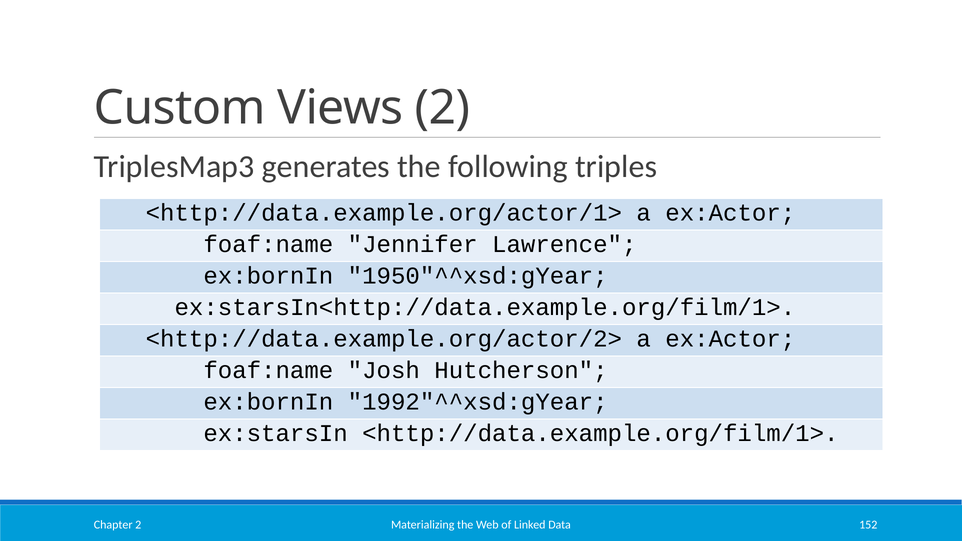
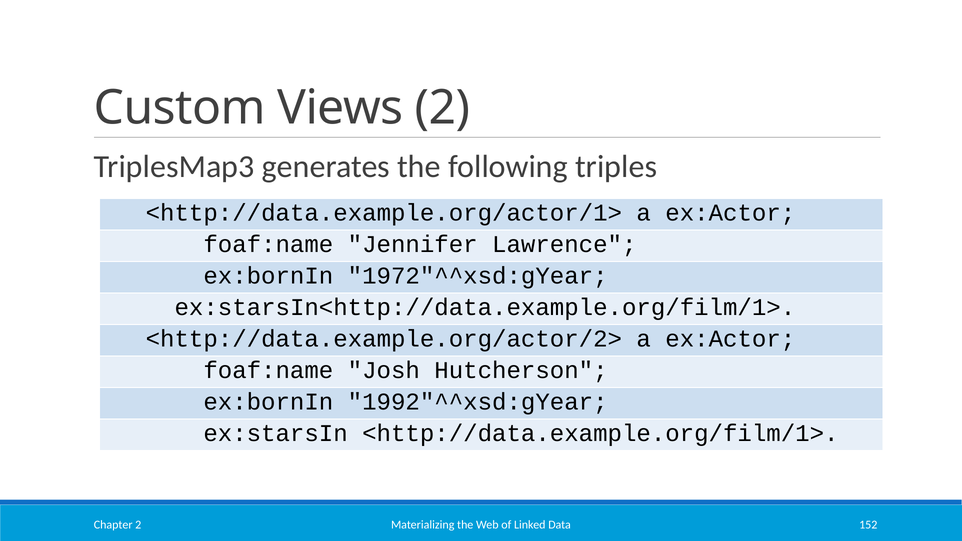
1950"^^xsd:gYear: 1950"^^xsd:gYear -> 1972"^^xsd:gYear
